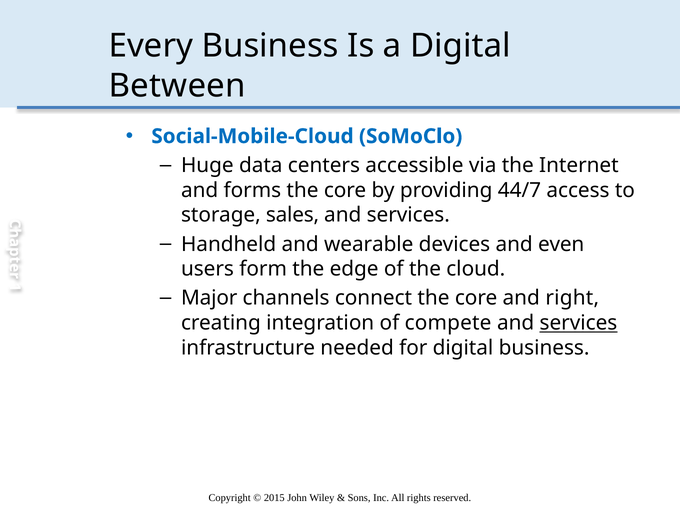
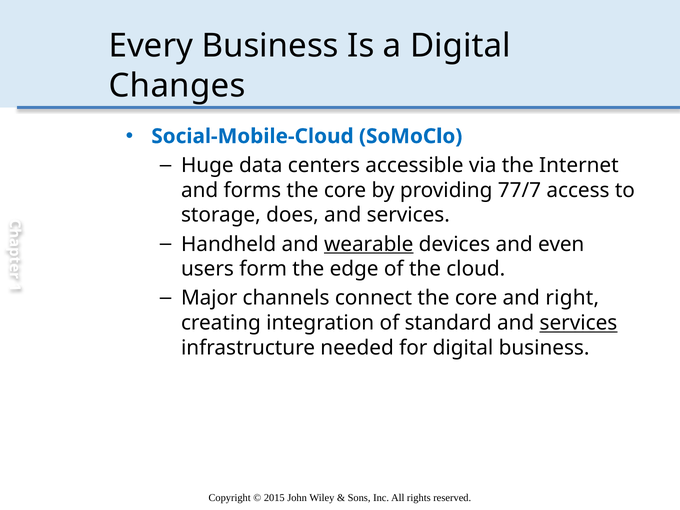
Between: Between -> Changes
44/7: 44/7 -> 77/7
sales: sales -> does
wearable underline: none -> present
compete: compete -> standard
